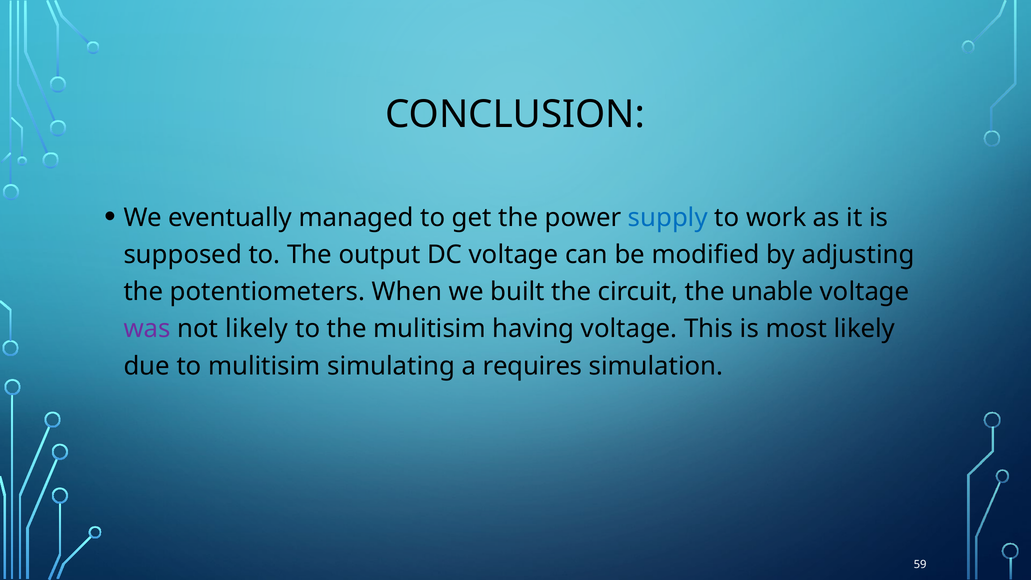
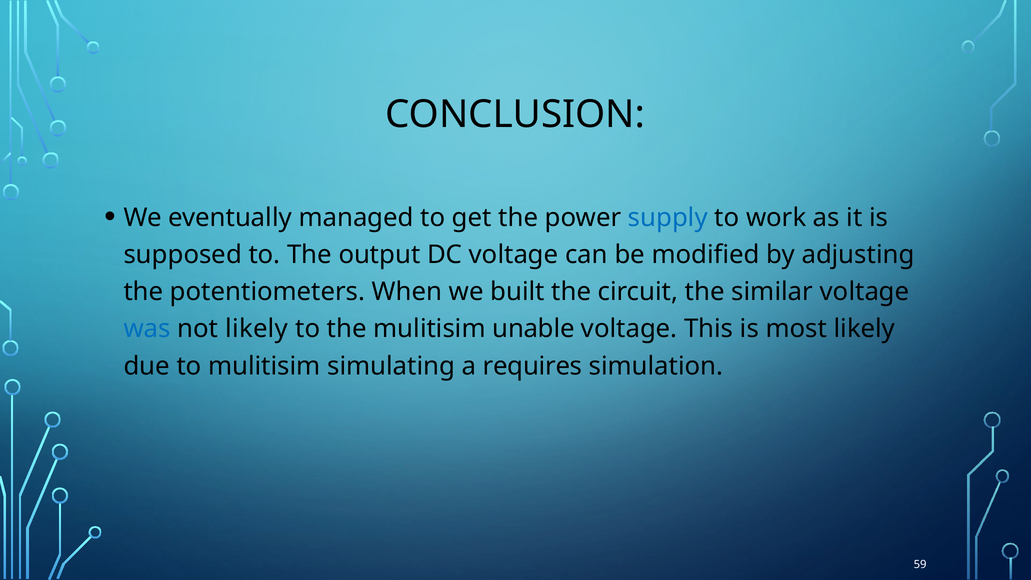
unable: unable -> similar
was colour: purple -> blue
having: having -> unable
